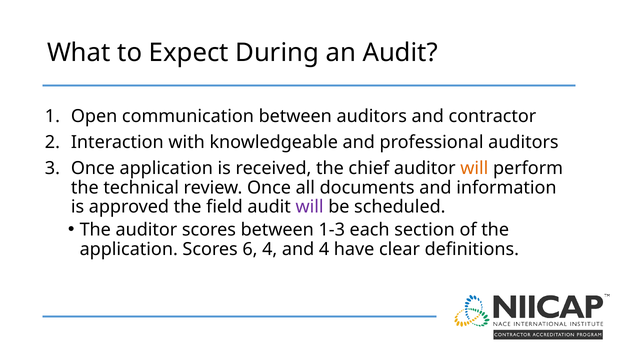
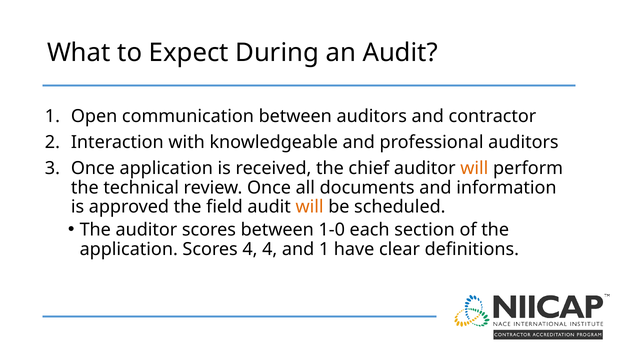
will at (310, 207) colour: purple -> orange
1-3: 1-3 -> 1-0
Scores 6: 6 -> 4
and 4: 4 -> 1
